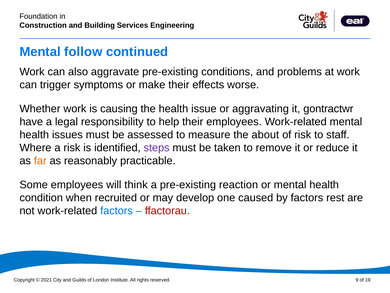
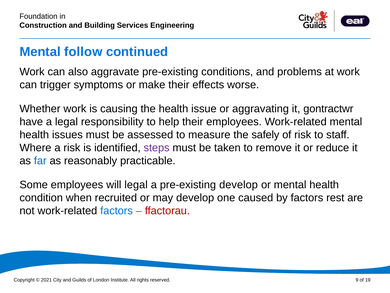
about: about -> safely
far colour: orange -> blue
will think: think -> legal
pre-existing reaction: reaction -> develop
